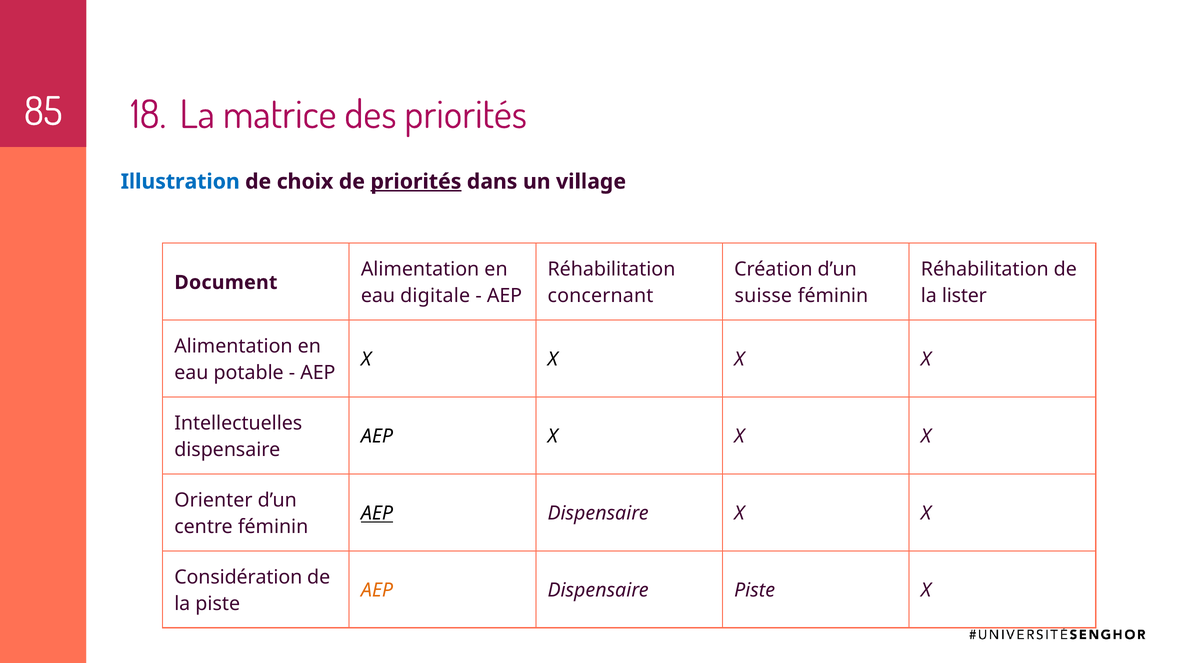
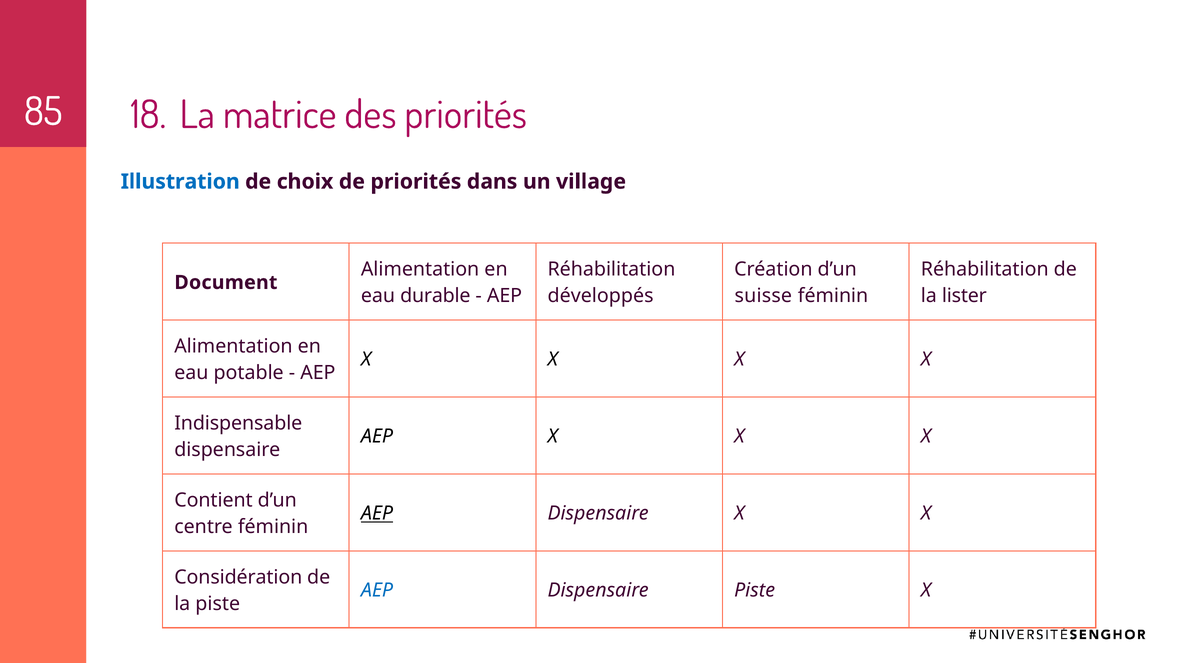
priorités at (416, 182) underline: present -> none
digitale: digitale -> durable
concernant: concernant -> développés
Intellectuelles: Intellectuelles -> Indispensable
Orienter: Orienter -> Contient
AEP at (377, 591) colour: orange -> blue
